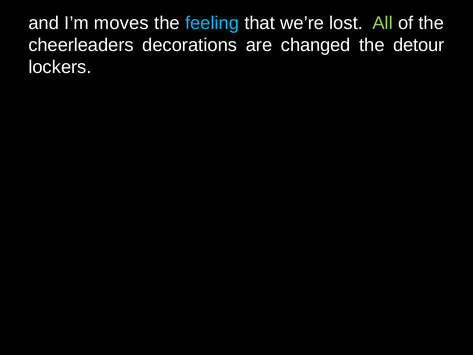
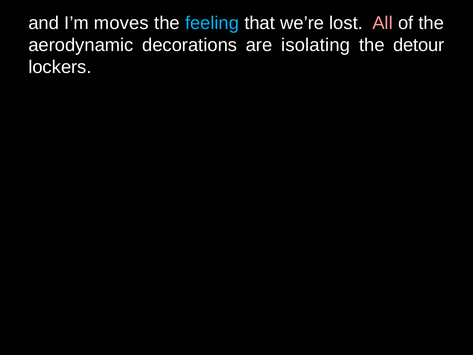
All colour: light green -> pink
cheerleaders: cheerleaders -> aerodynamic
changed: changed -> isolating
